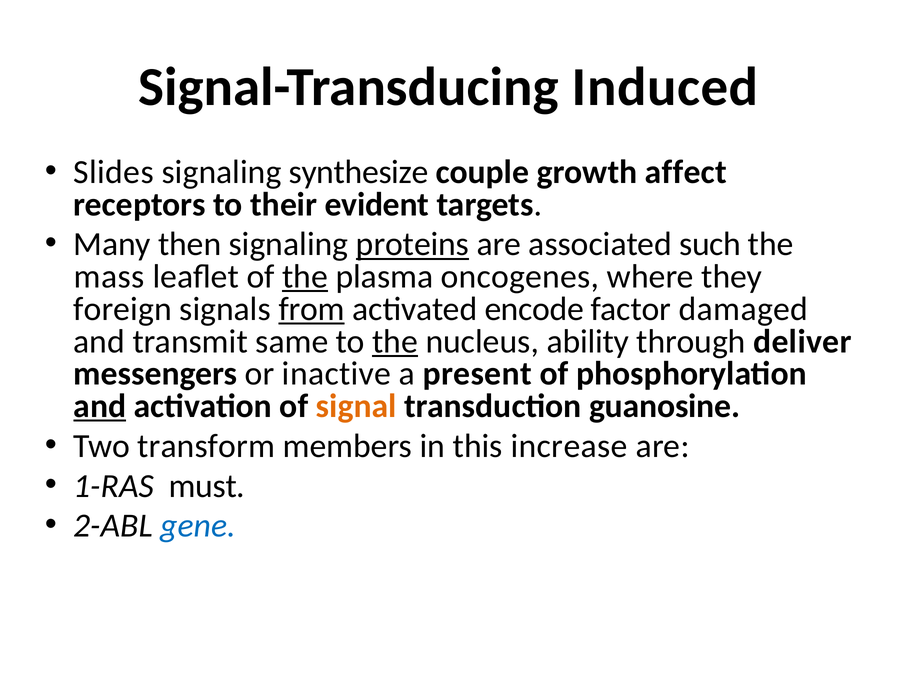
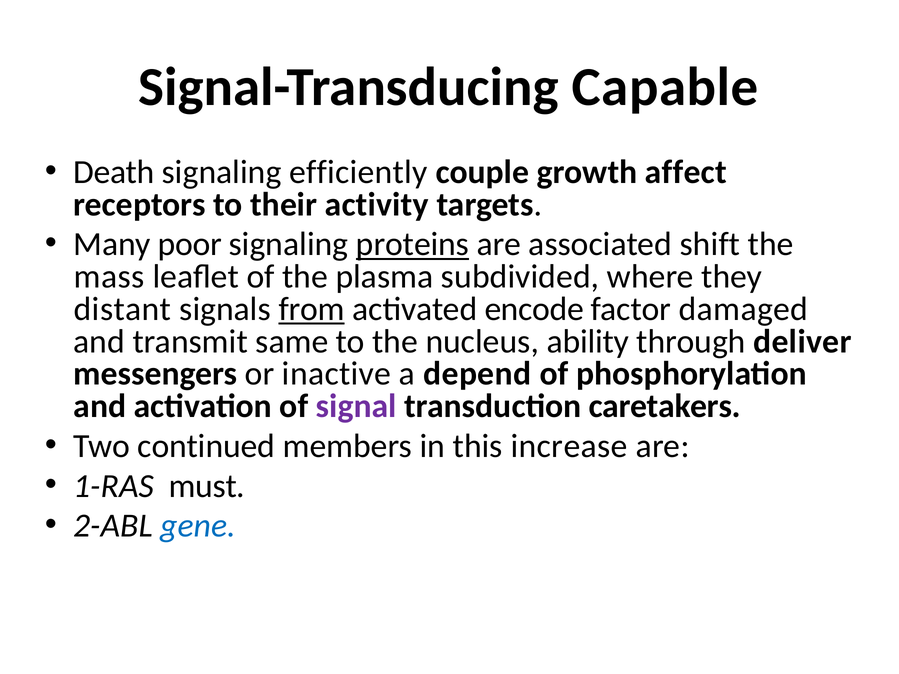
Induced: Induced -> Capable
Slides: Slides -> Death
synthesize: synthesize -> efficiently
evident: evident -> activity
then: then -> poor
such: such -> shift
the at (305, 277) underline: present -> none
oncogenes: oncogenes -> subdivided
foreign: foreign -> distant
the at (395, 342) underline: present -> none
present: present -> depend
and at (100, 406) underline: present -> none
signal colour: orange -> purple
guanosine: guanosine -> caretakers
transform: transform -> continued
